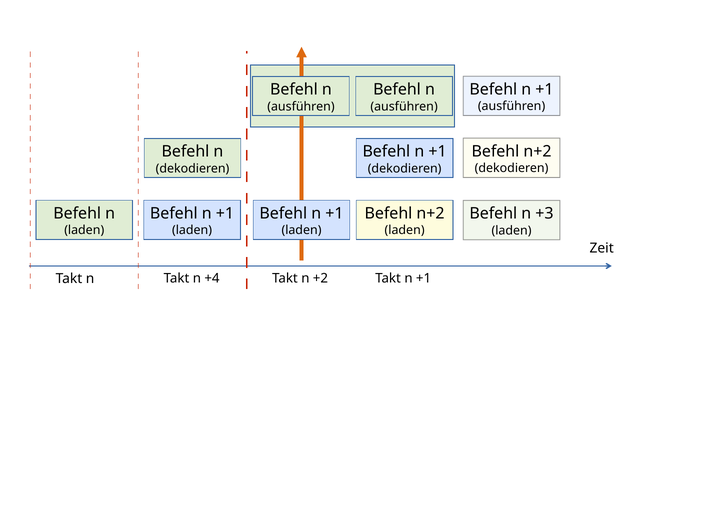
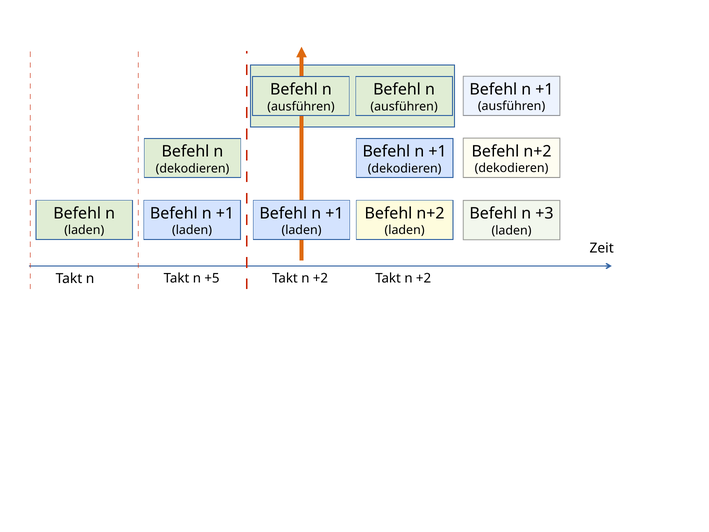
+4: +4 -> +5
+1 at (424, 278): +1 -> +2
